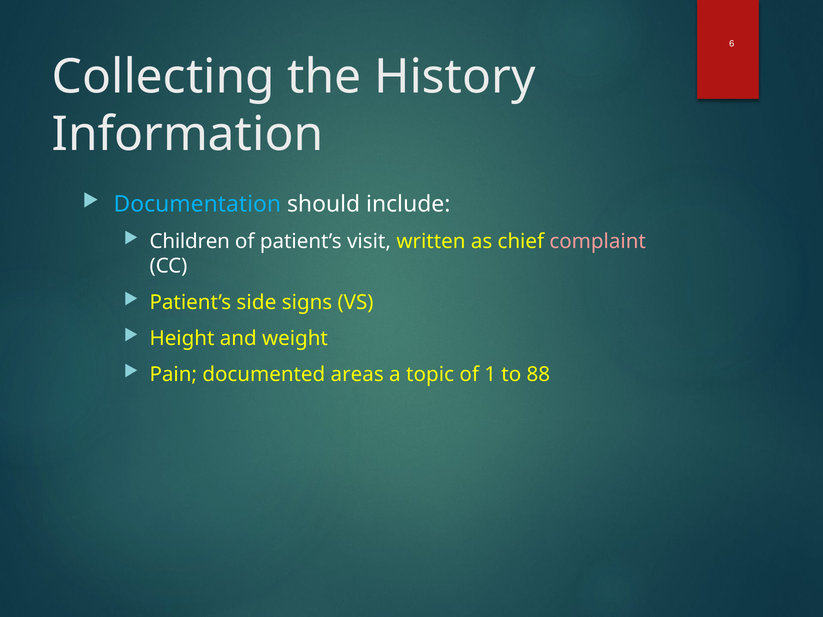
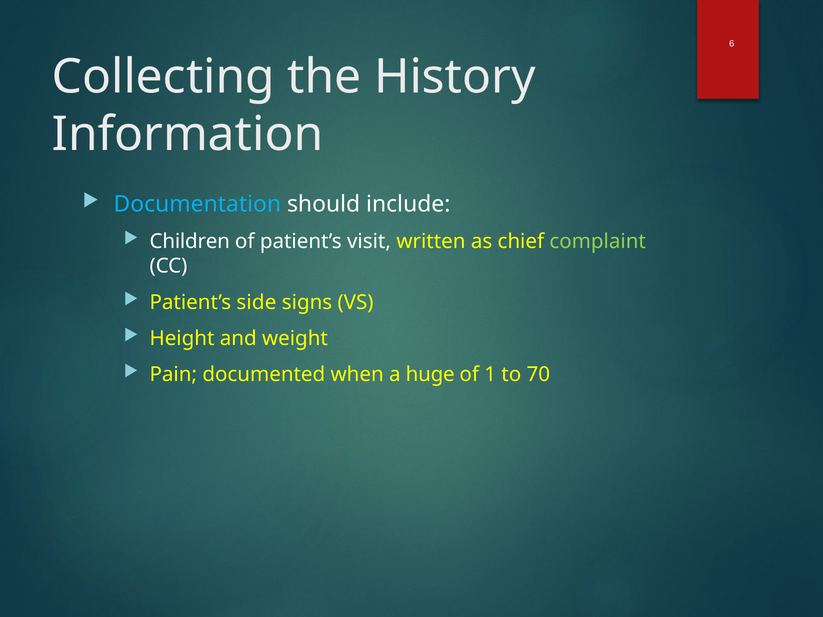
complaint colour: pink -> light green
areas: areas -> when
topic: topic -> huge
88: 88 -> 70
